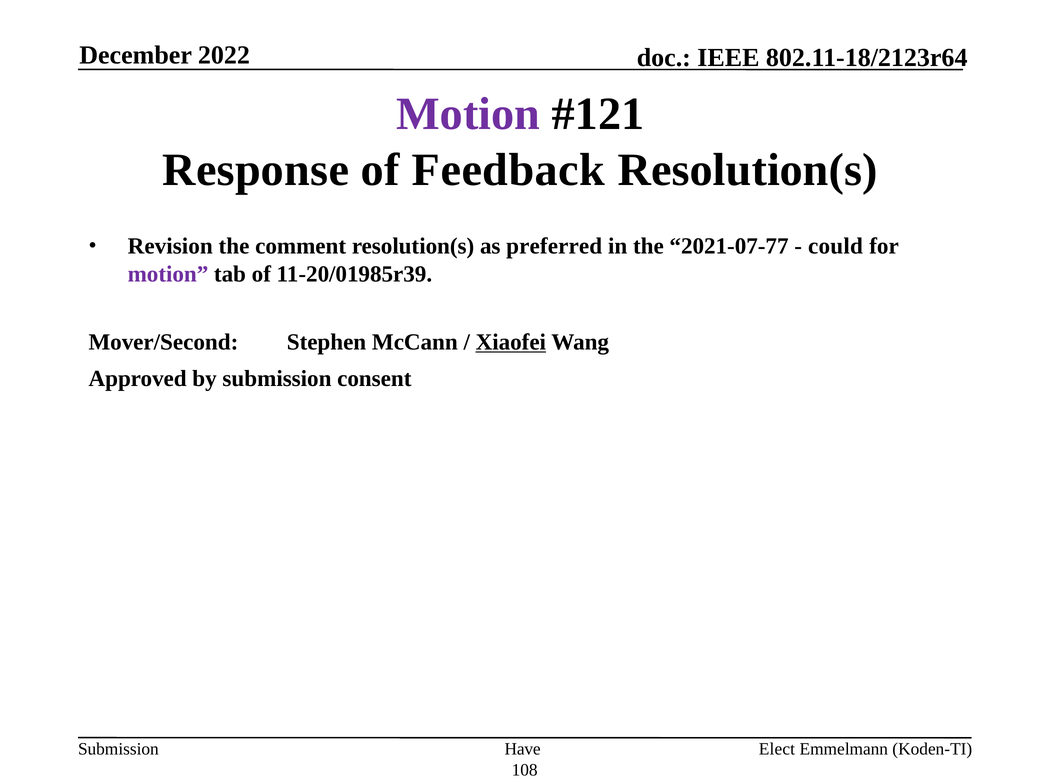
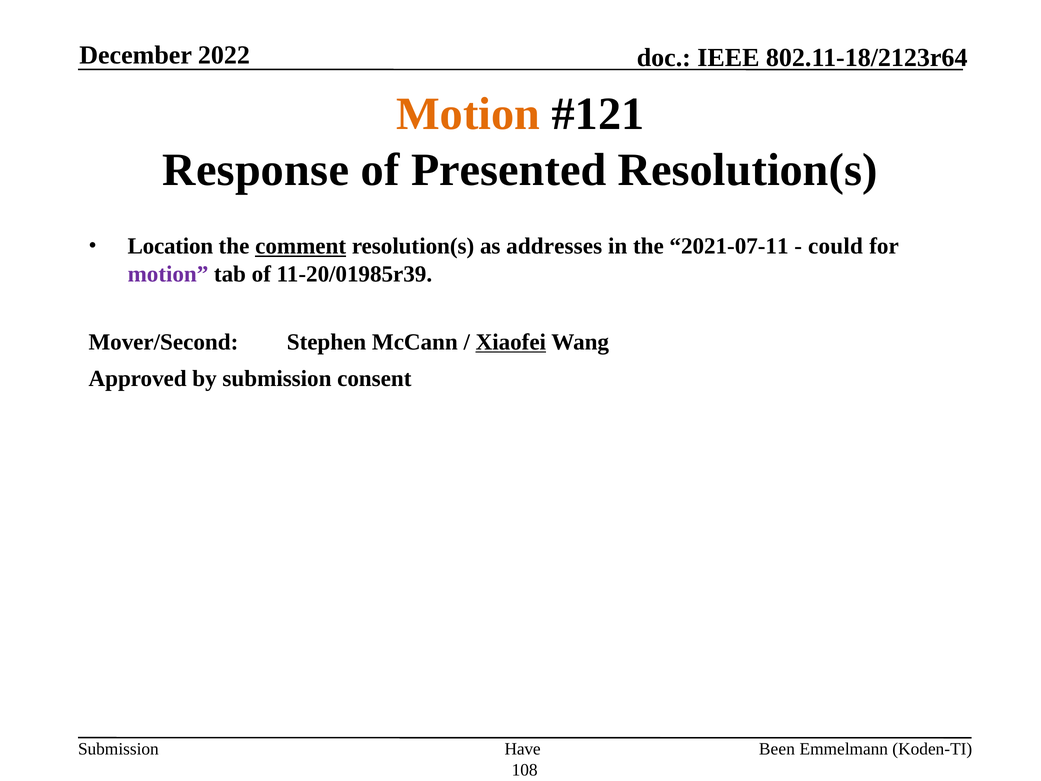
Motion at (468, 114) colour: purple -> orange
Feedback: Feedback -> Presented
Revision: Revision -> Location
comment underline: none -> present
preferred: preferred -> addresses
2021-07-77: 2021-07-77 -> 2021-07-11
Elect: Elect -> Been
